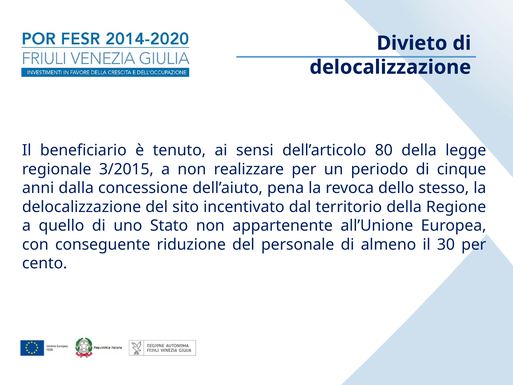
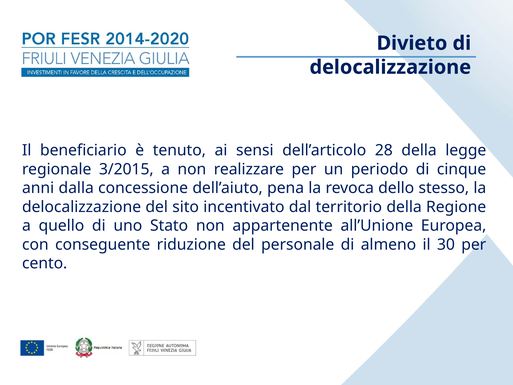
80: 80 -> 28
